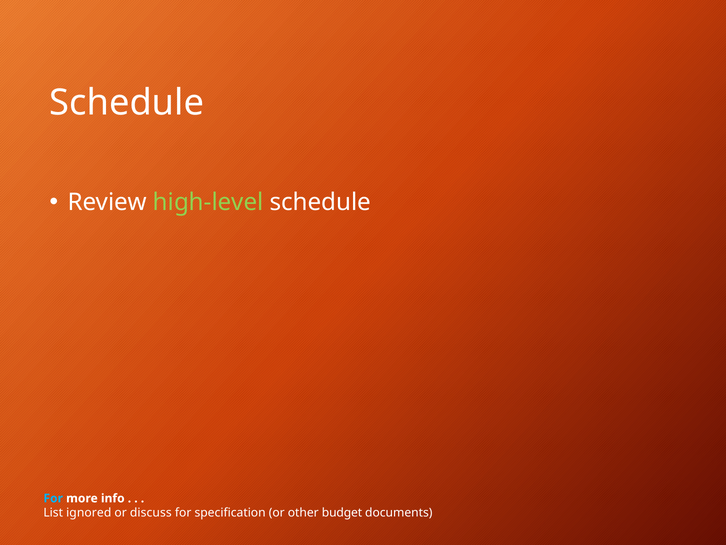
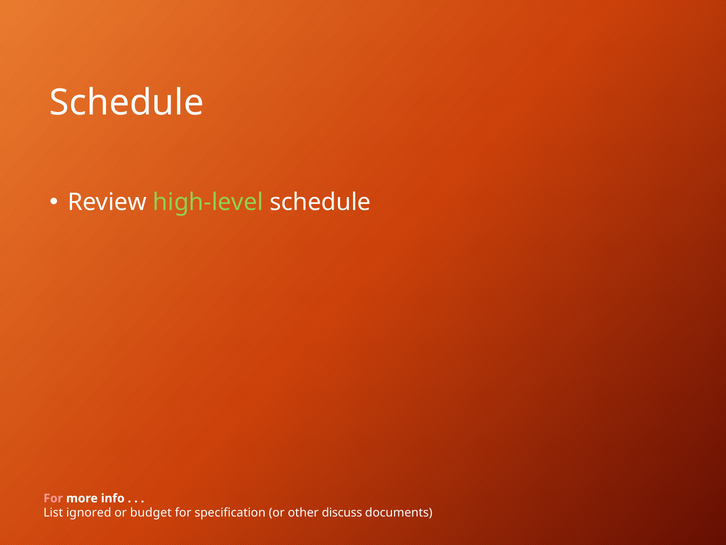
For at (53, 498) colour: light blue -> pink
discuss: discuss -> budget
budget: budget -> discuss
